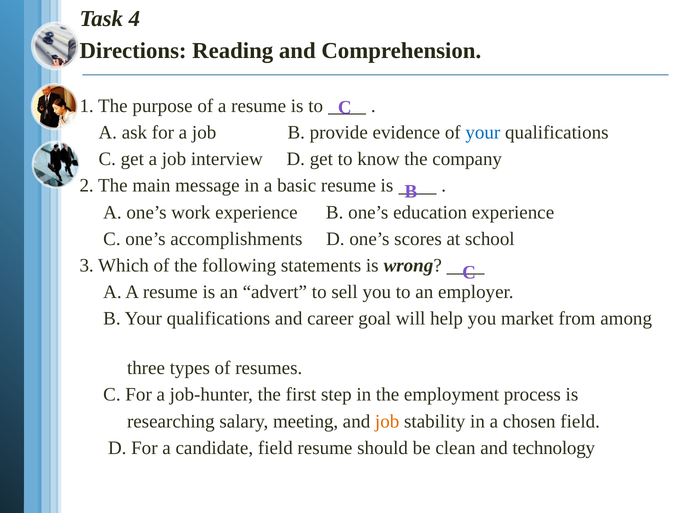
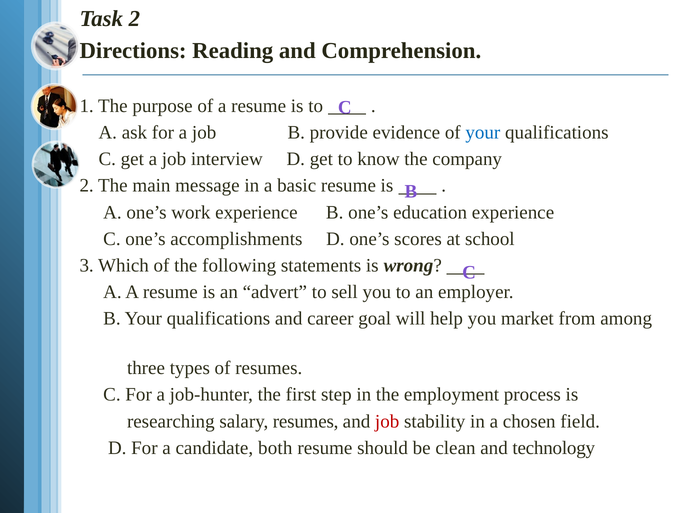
Task 4: 4 -> 2
salary meeting: meeting -> resumes
job at (387, 421) colour: orange -> red
candidate field: field -> both
